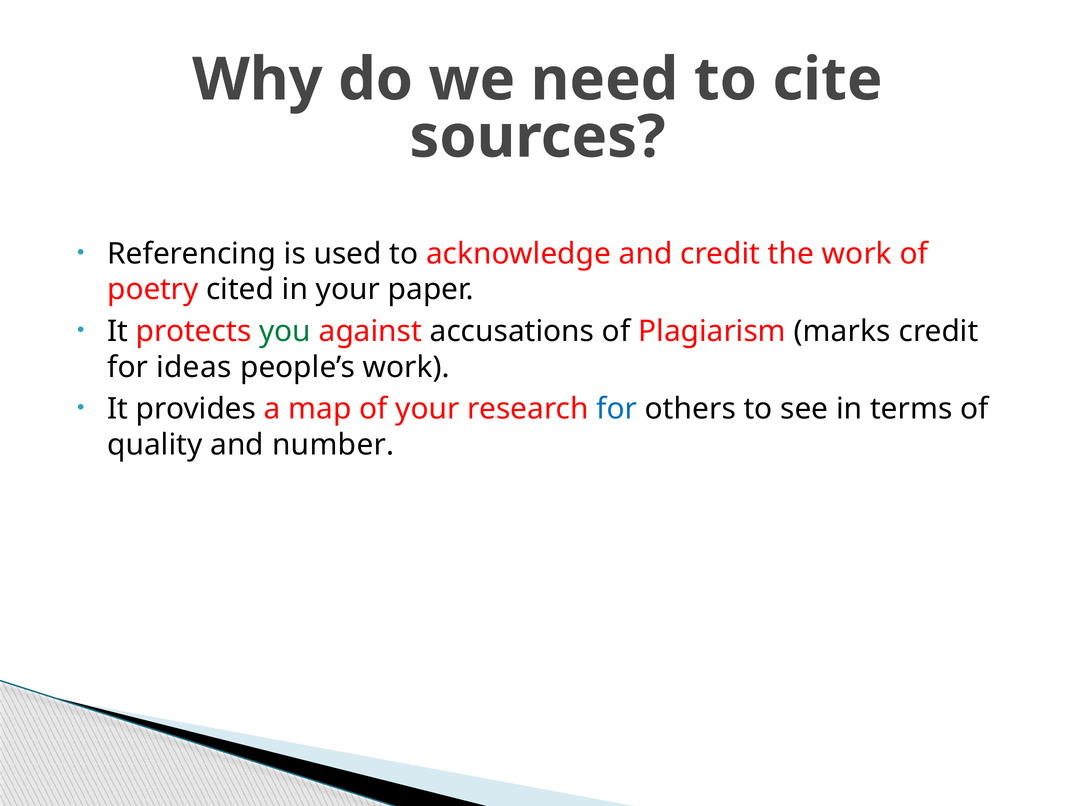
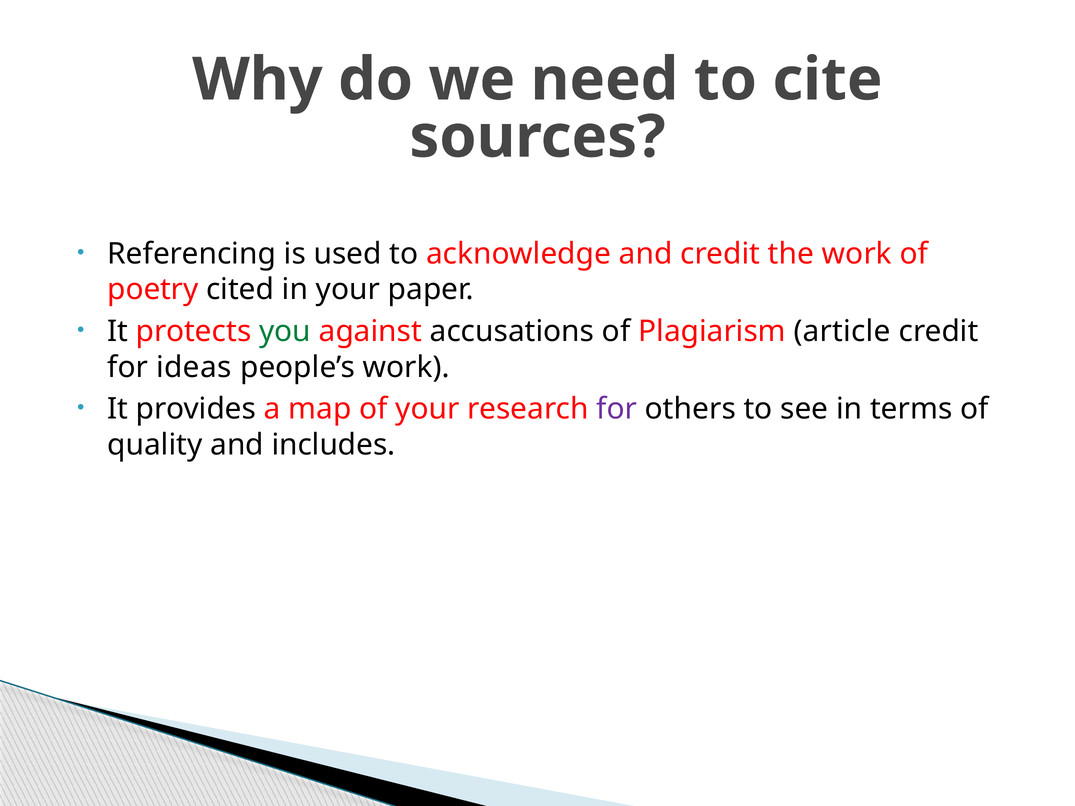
marks: marks -> article
for at (617, 409) colour: blue -> purple
number: number -> includes
